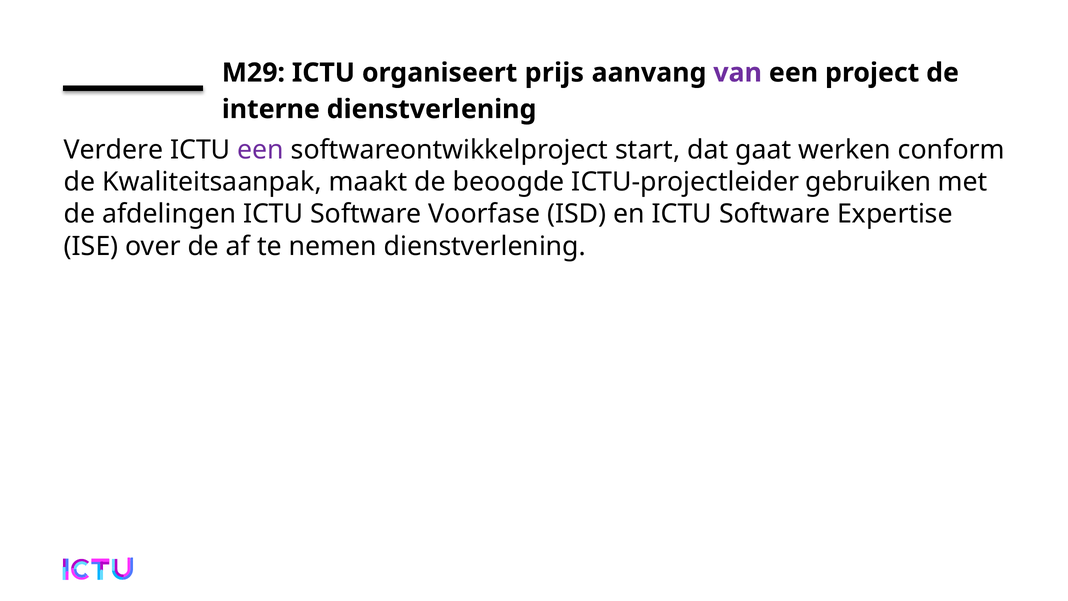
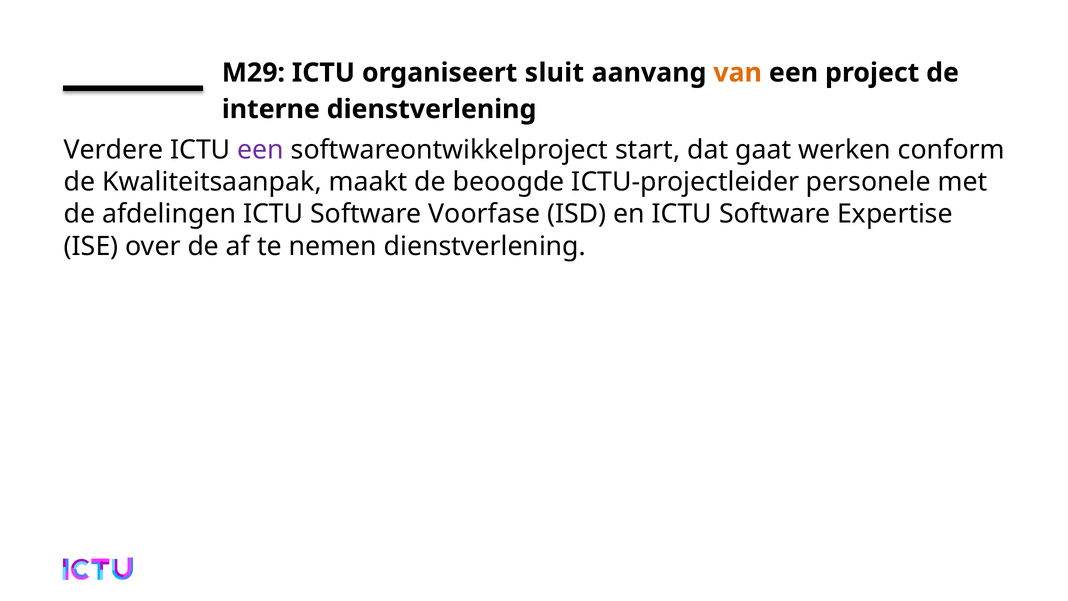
prijs: prijs -> sluit
van colour: purple -> orange
gebruiken: gebruiken -> personele
